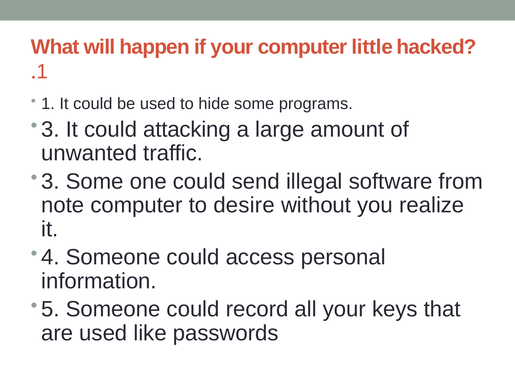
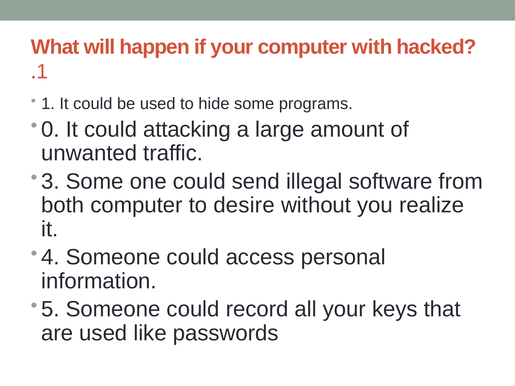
little: little -> with
3 at (50, 129): 3 -> 0
note: note -> both
